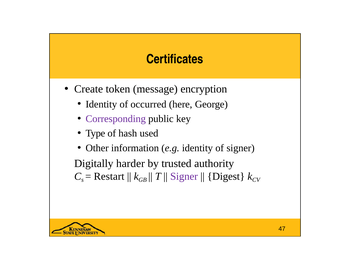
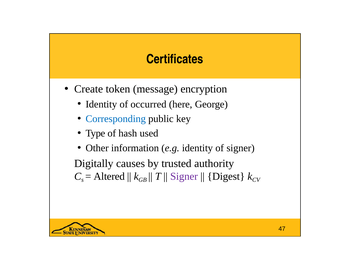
Corresponding colour: purple -> blue
harder: harder -> causes
Restart: Restart -> Altered
